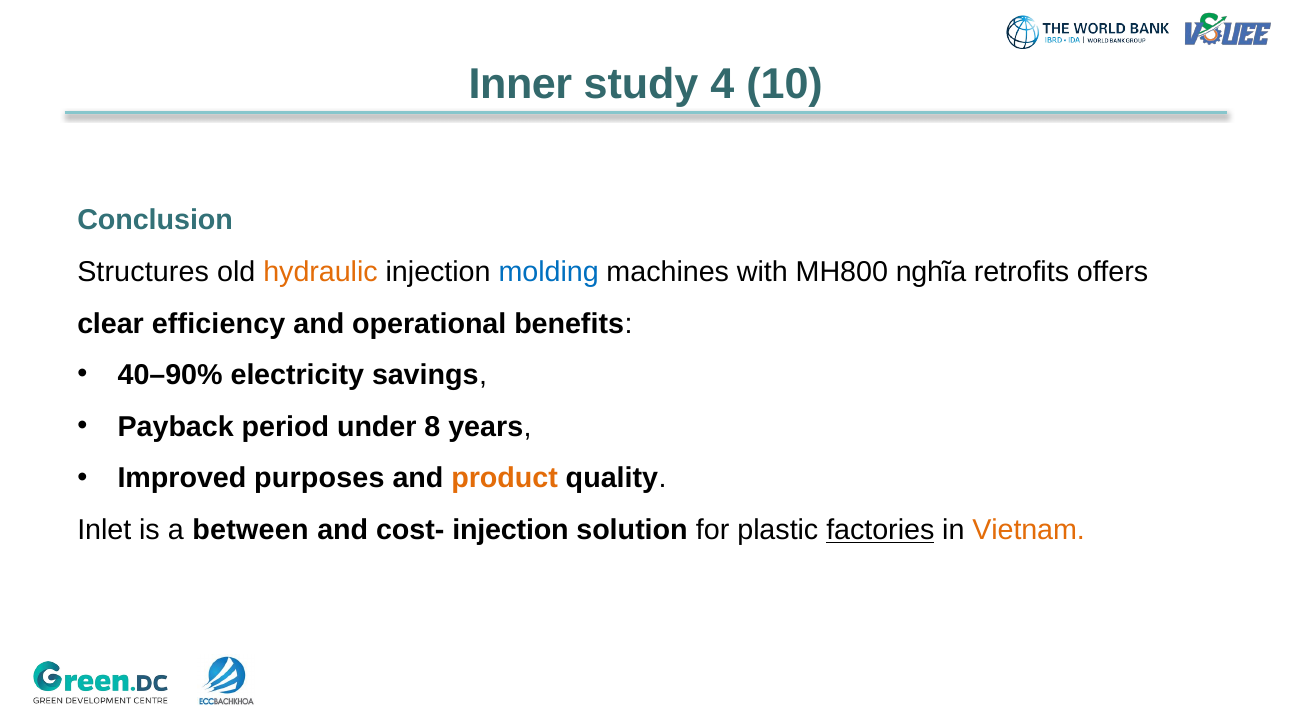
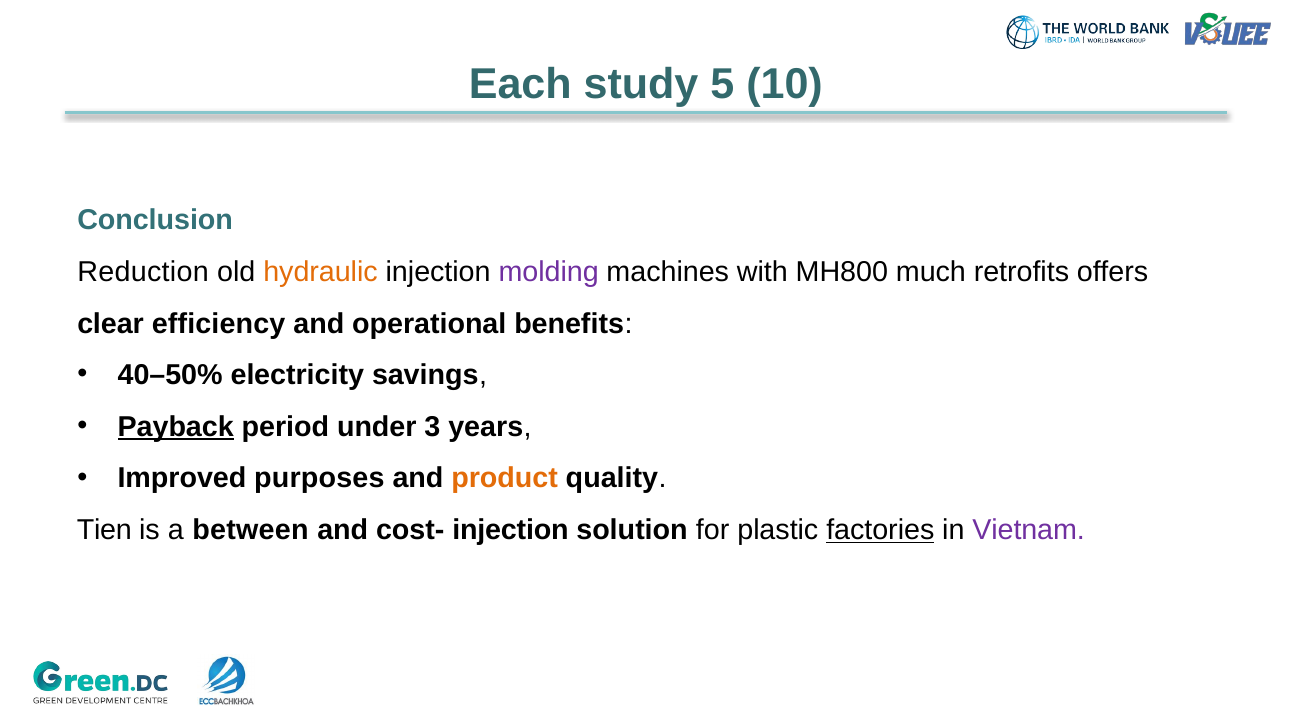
Inner: Inner -> Each
4: 4 -> 5
Structures: Structures -> Reduction
molding colour: blue -> purple
nghĩa: nghĩa -> much
40–90%: 40–90% -> 40–50%
Payback underline: none -> present
8: 8 -> 3
Inlet: Inlet -> Tien
Vietnam colour: orange -> purple
